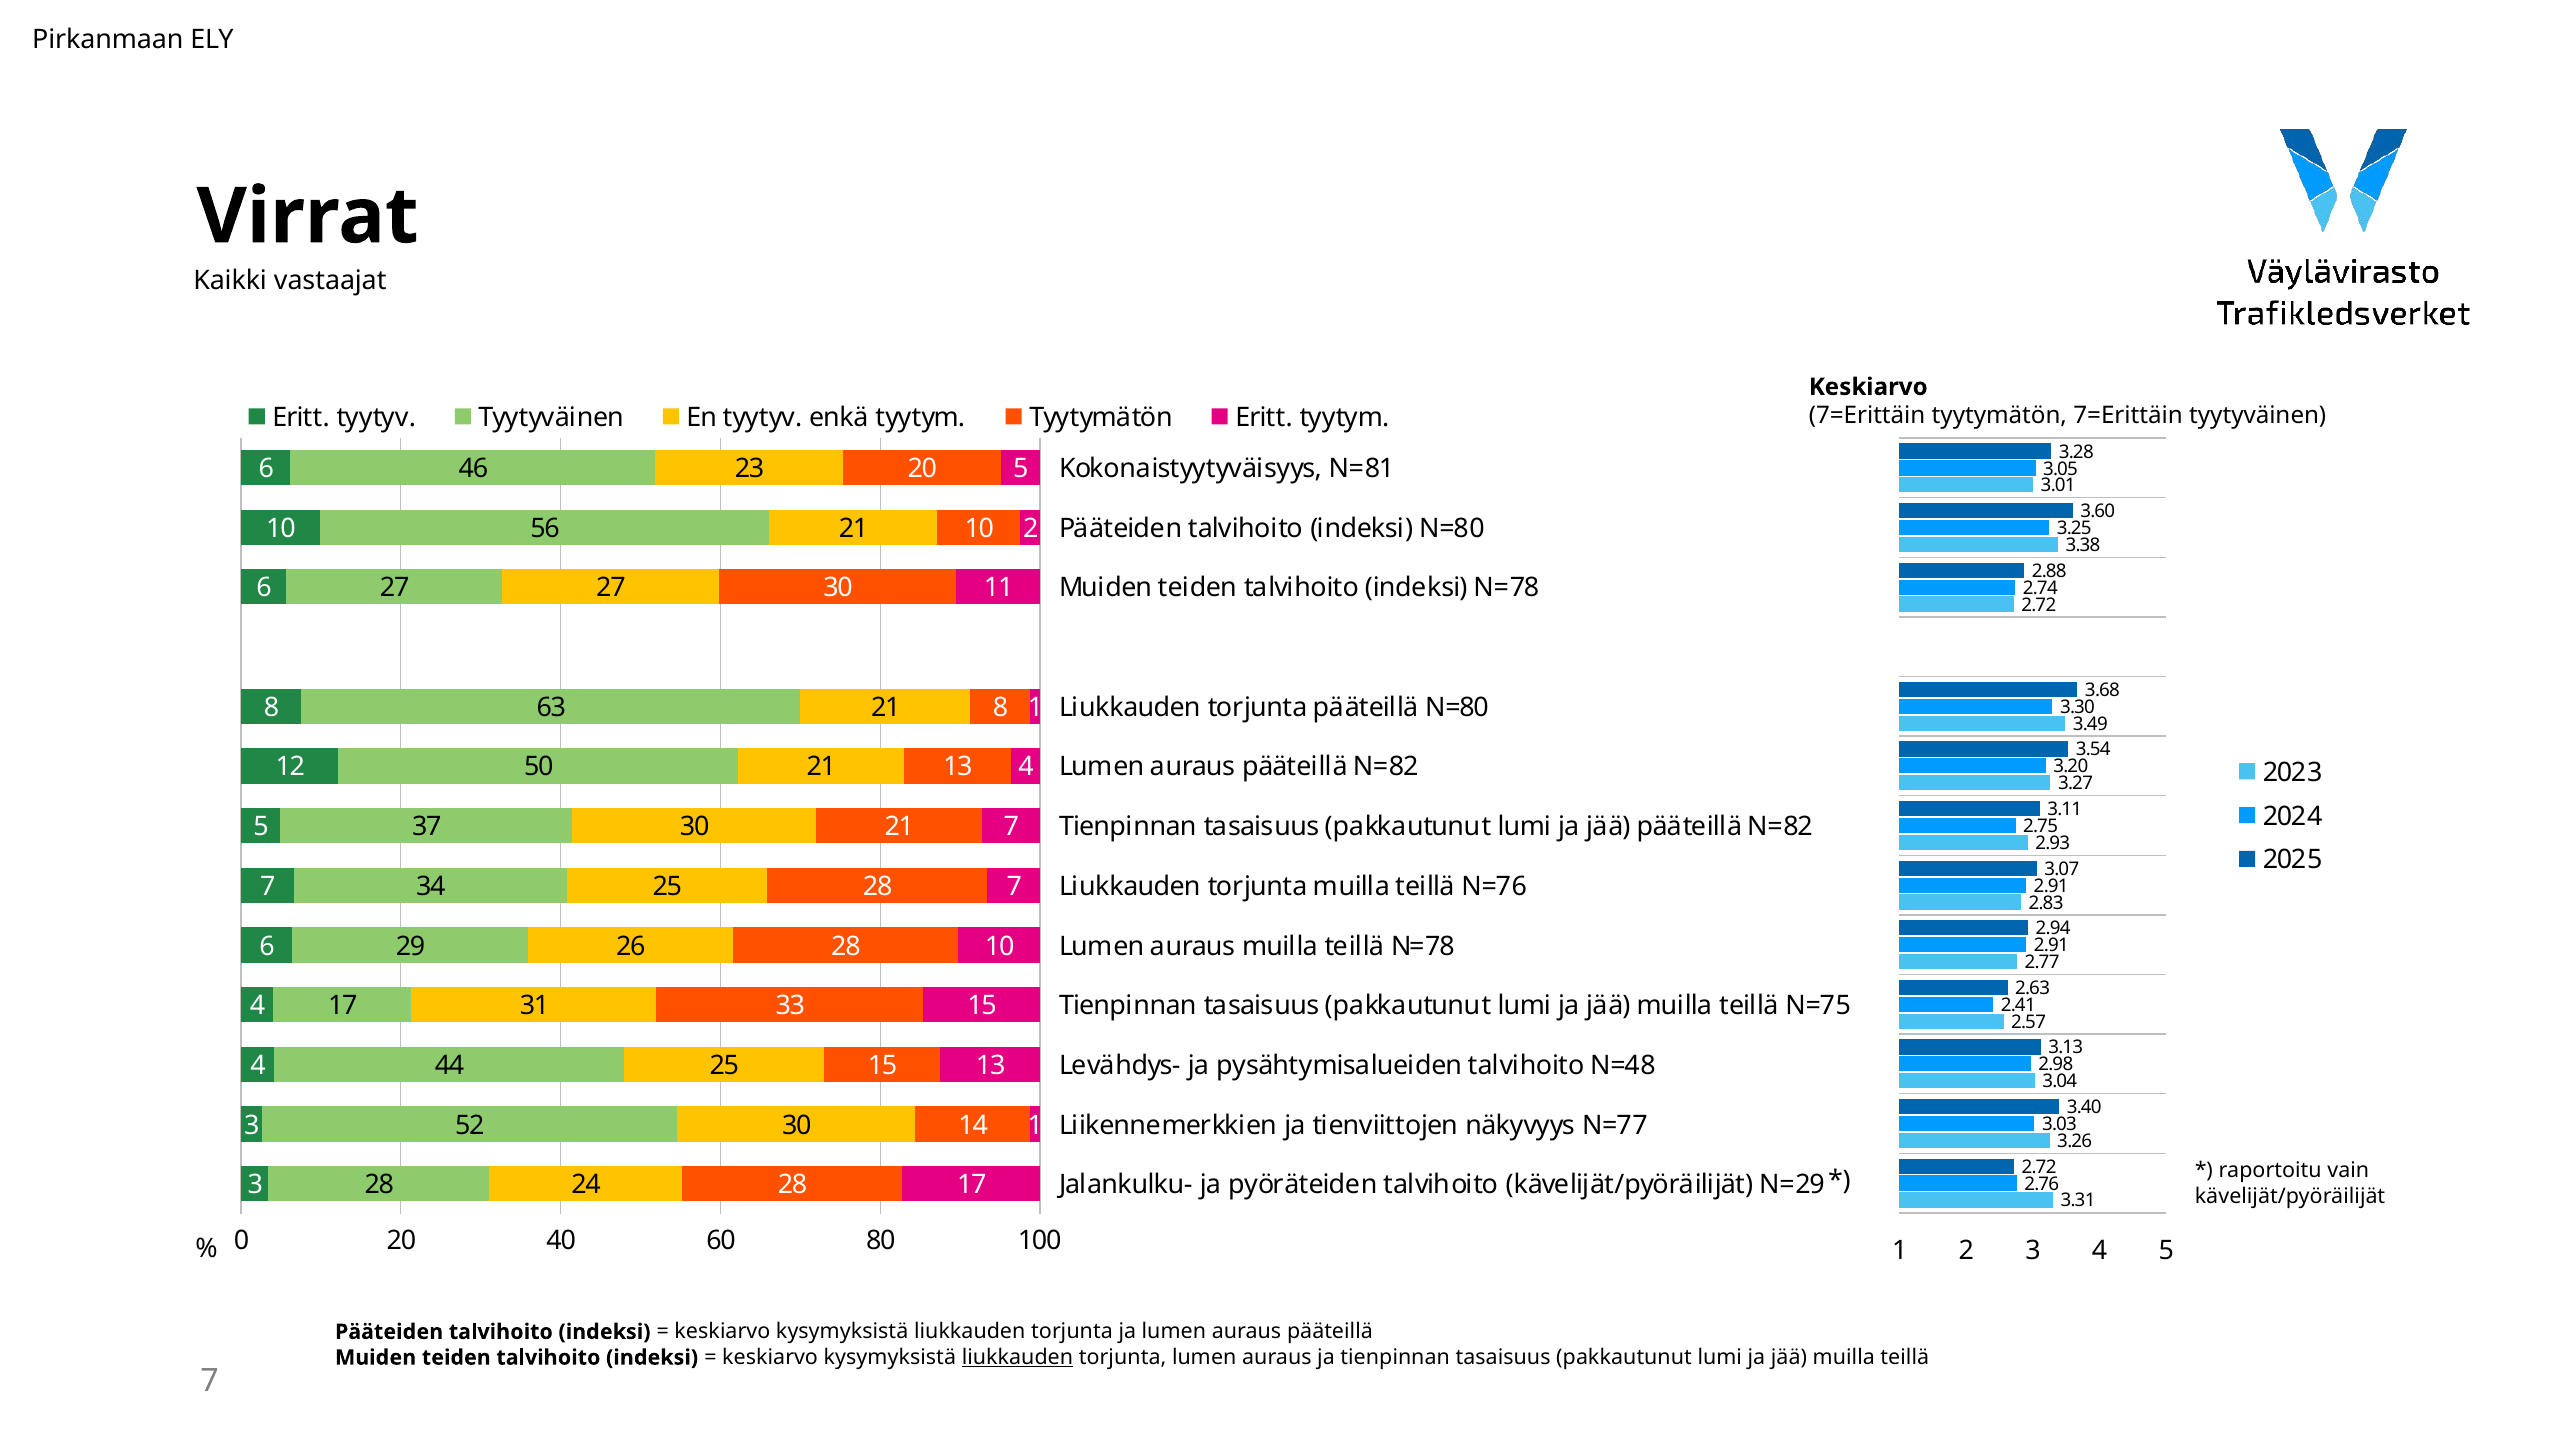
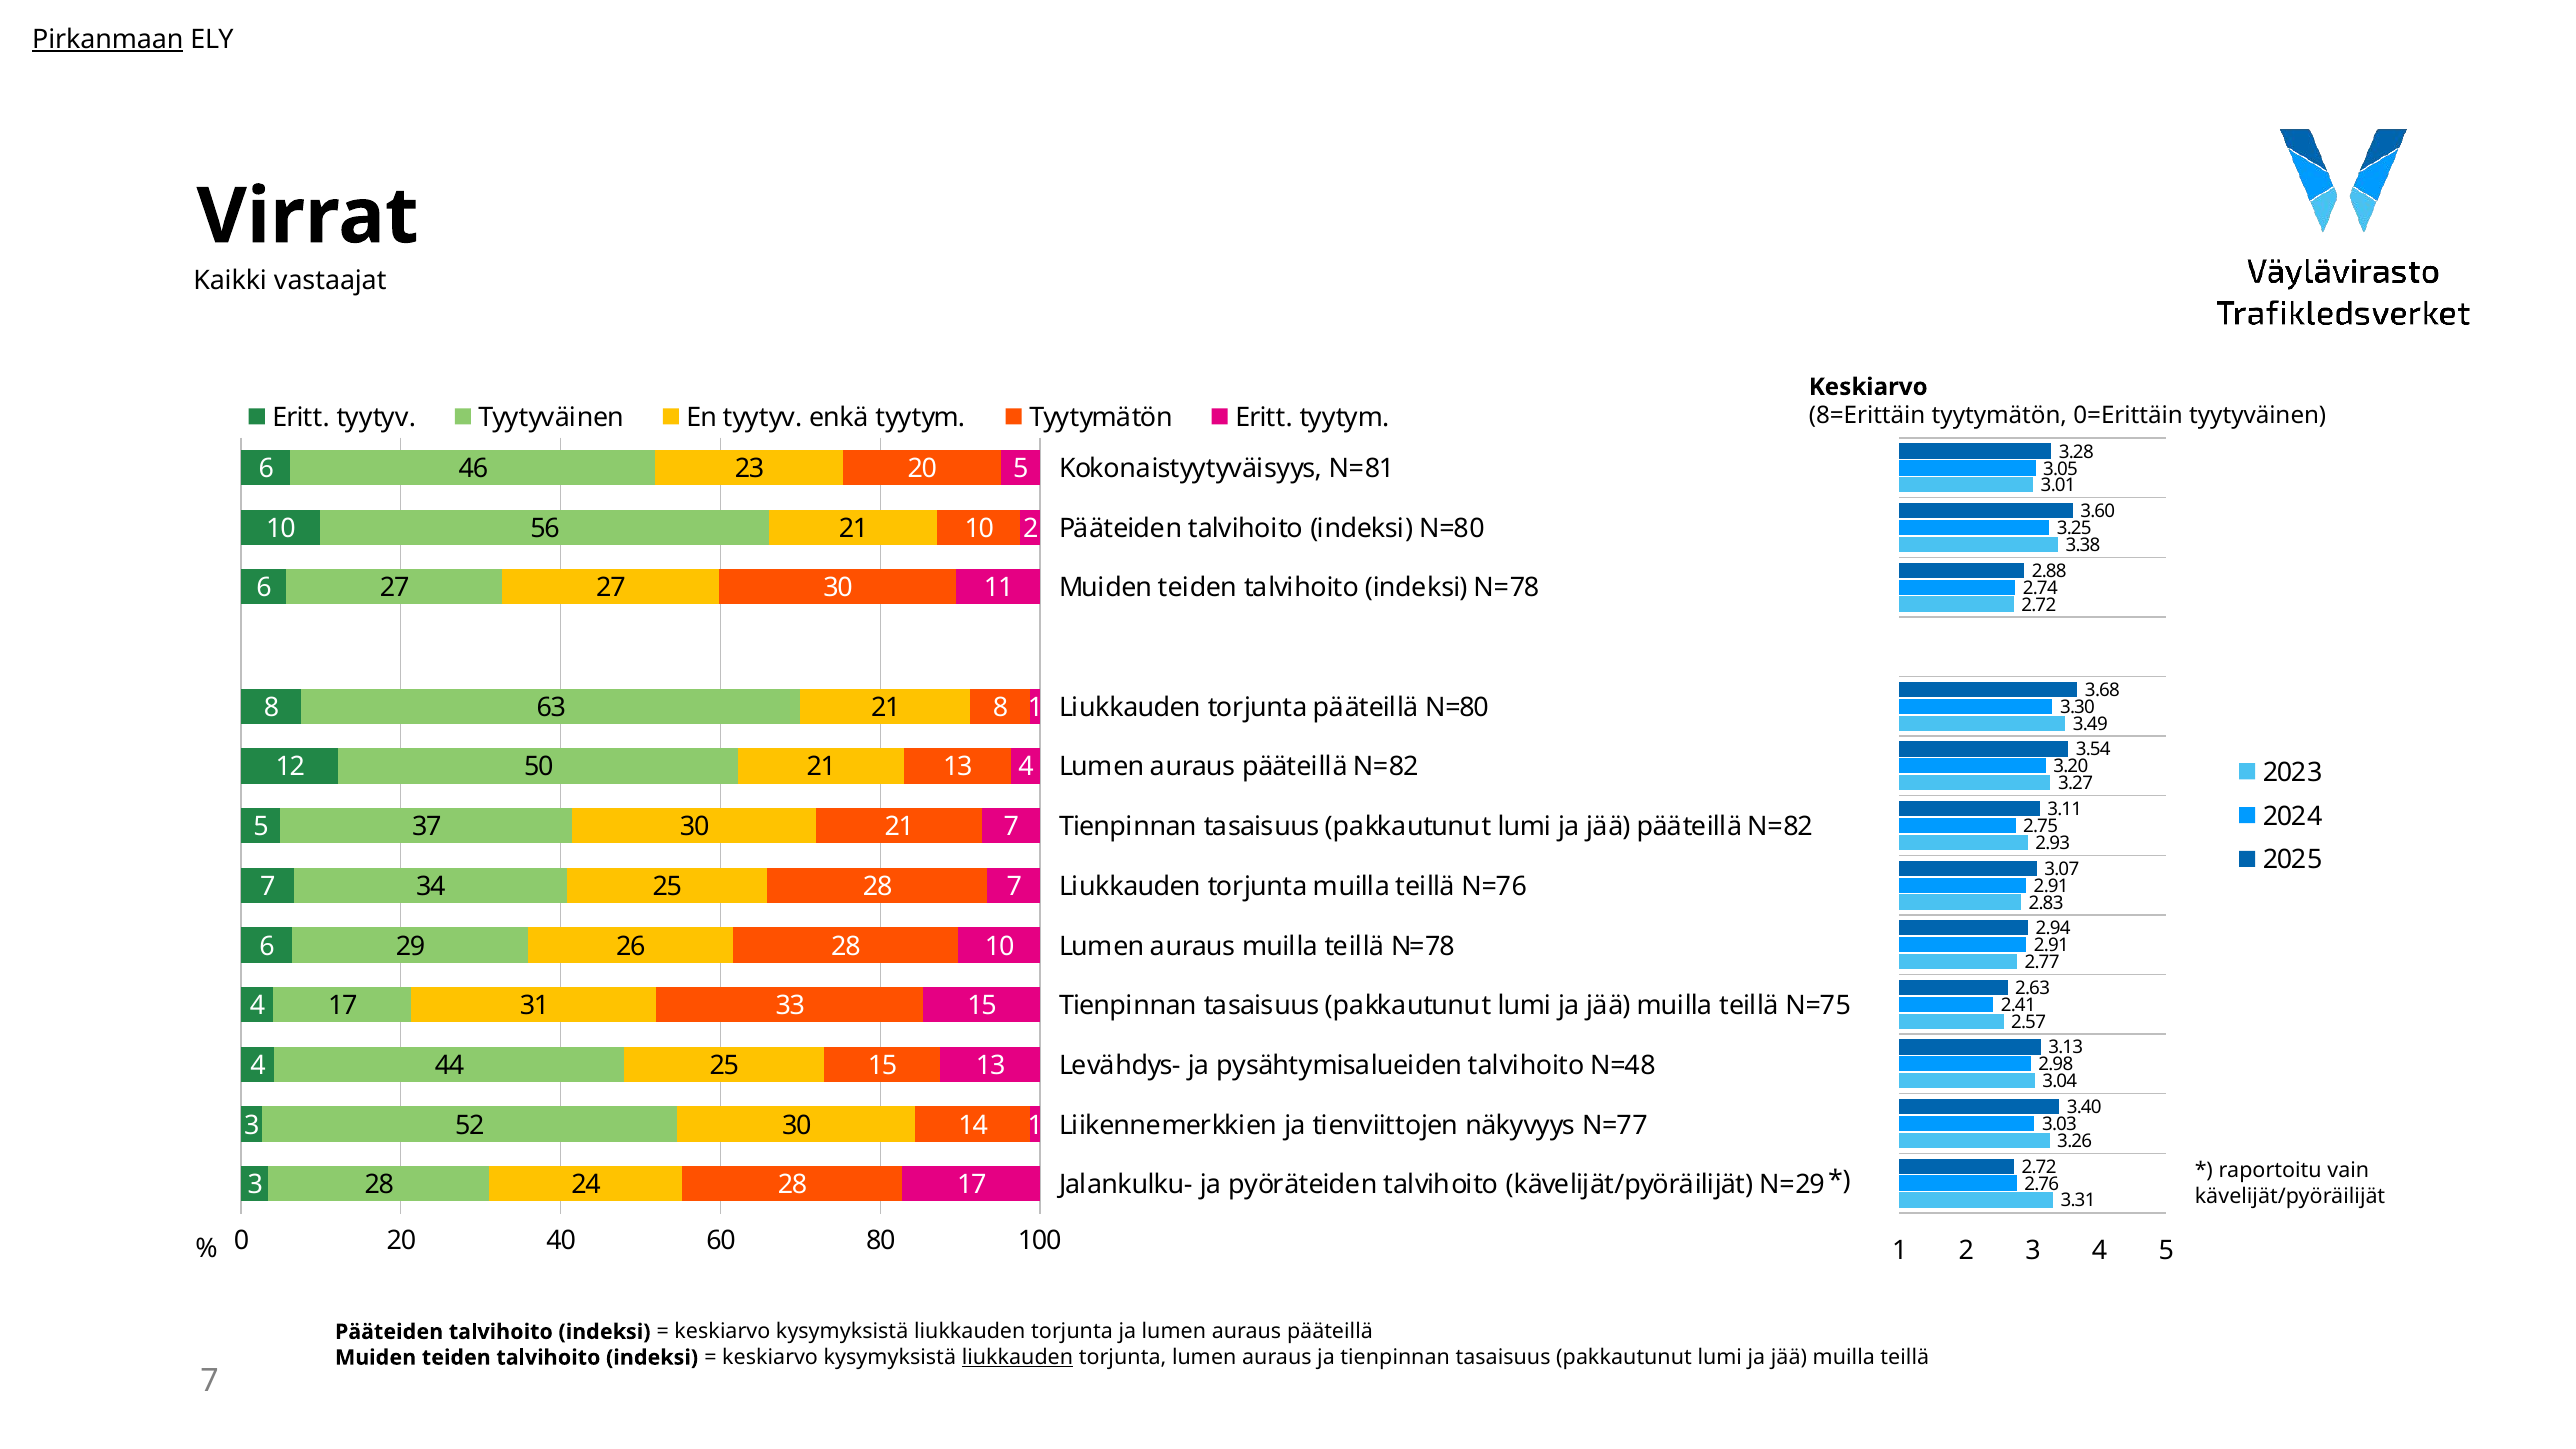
Pirkanmaan underline: none -> present
7=Erittäin at (1867, 416): 7=Erittäin -> 8=Erittäin
tyytymätön 7=Erittäin: 7=Erittäin -> 0=Erittäin
